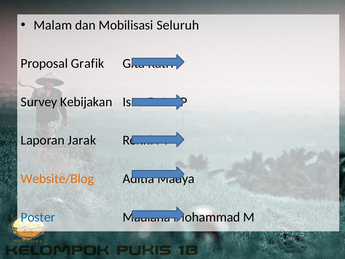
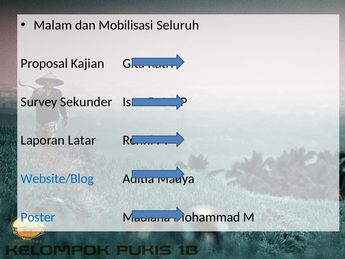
Grafik: Grafik -> Kajian
Kebijakan: Kebijakan -> Sekunder
Jarak: Jarak -> Latar
Website/Blog colour: orange -> blue
